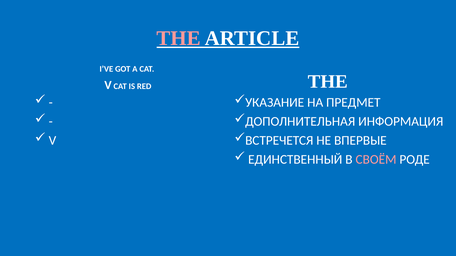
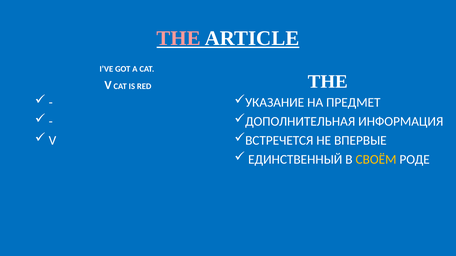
СВОЁМ colour: pink -> yellow
